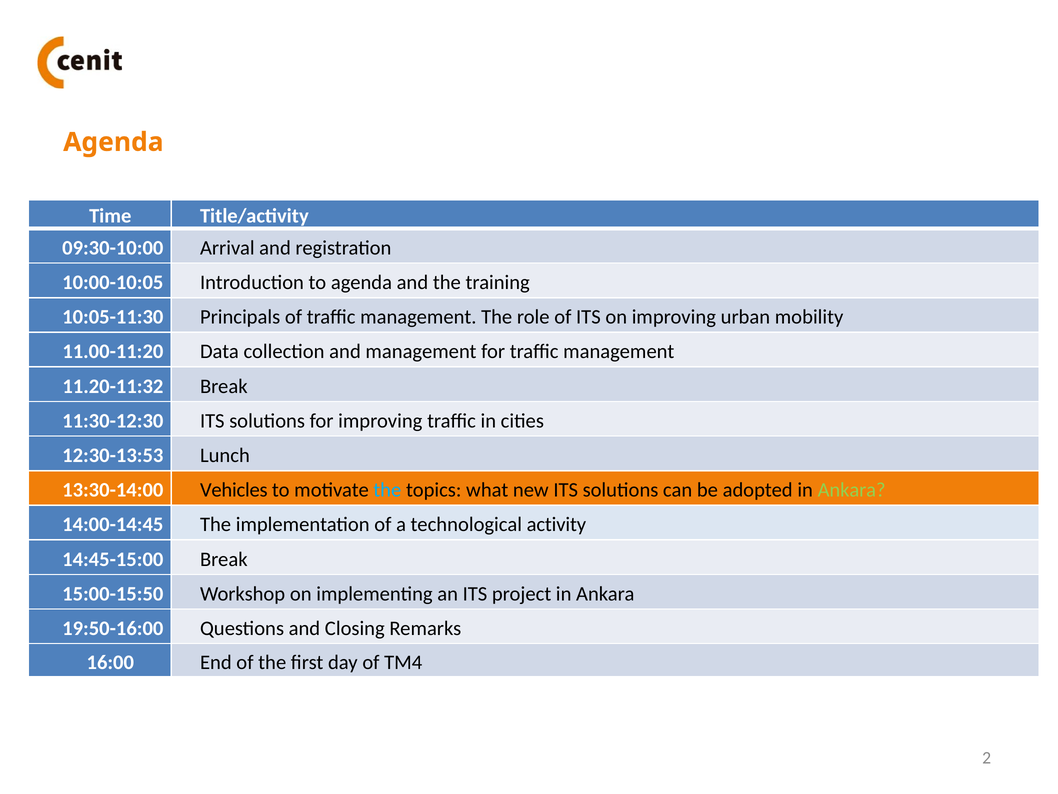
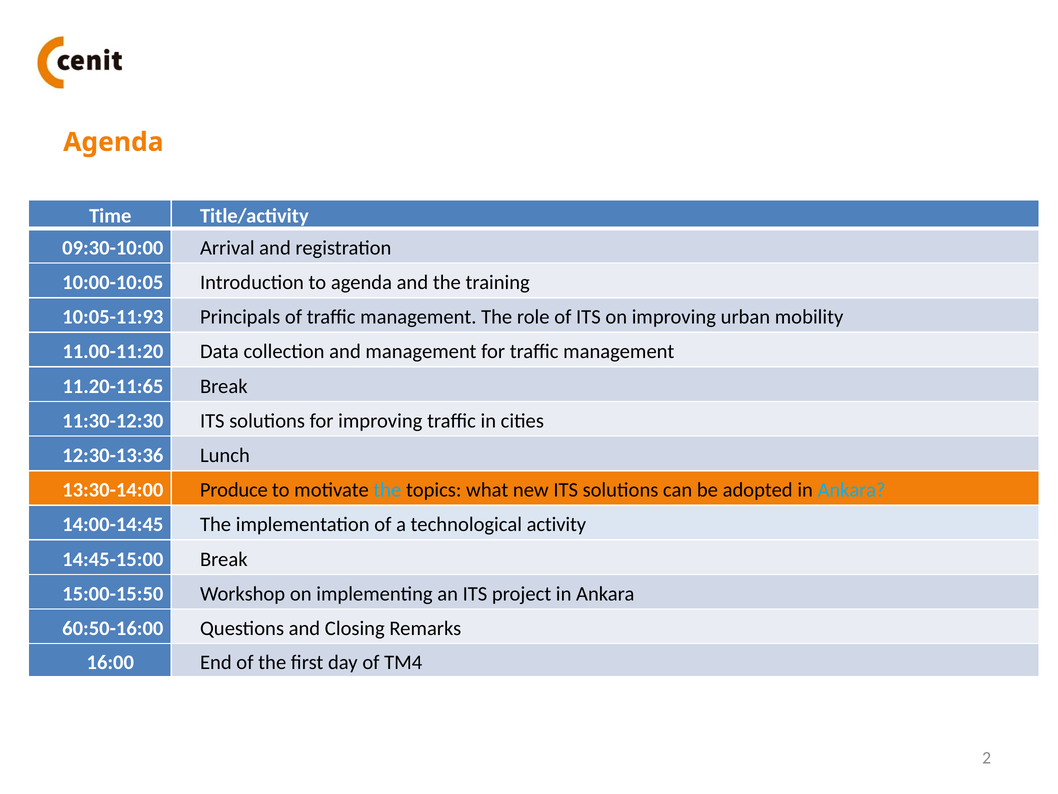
10:05-11:30: 10:05-11:30 -> 10:05-11:93
11.20-11:32: 11.20-11:32 -> 11.20-11:65
12:30-13:53: 12:30-13:53 -> 12:30-13:36
Vehicles: Vehicles -> Produce
Ankara at (852, 490) colour: light green -> light blue
19:50-16:00: 19:50-16:00 -> 60:50-16:00
